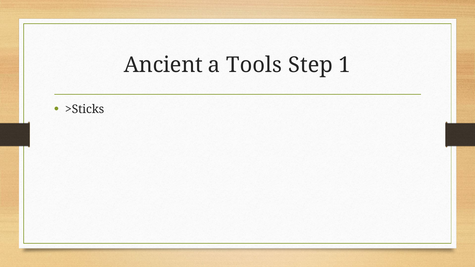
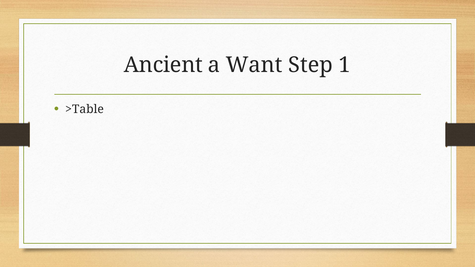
Tools: Tools -> Want
>Sticks: >Sticks -> >Table
